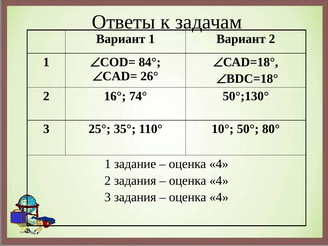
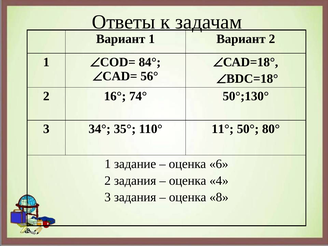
26°: 26° -> 56°
25°: 25° -> 34°
10°: 10° -> 11°
4 at (219, 164): 4 -> 6
4 at (219, 197): 4 -> 8
